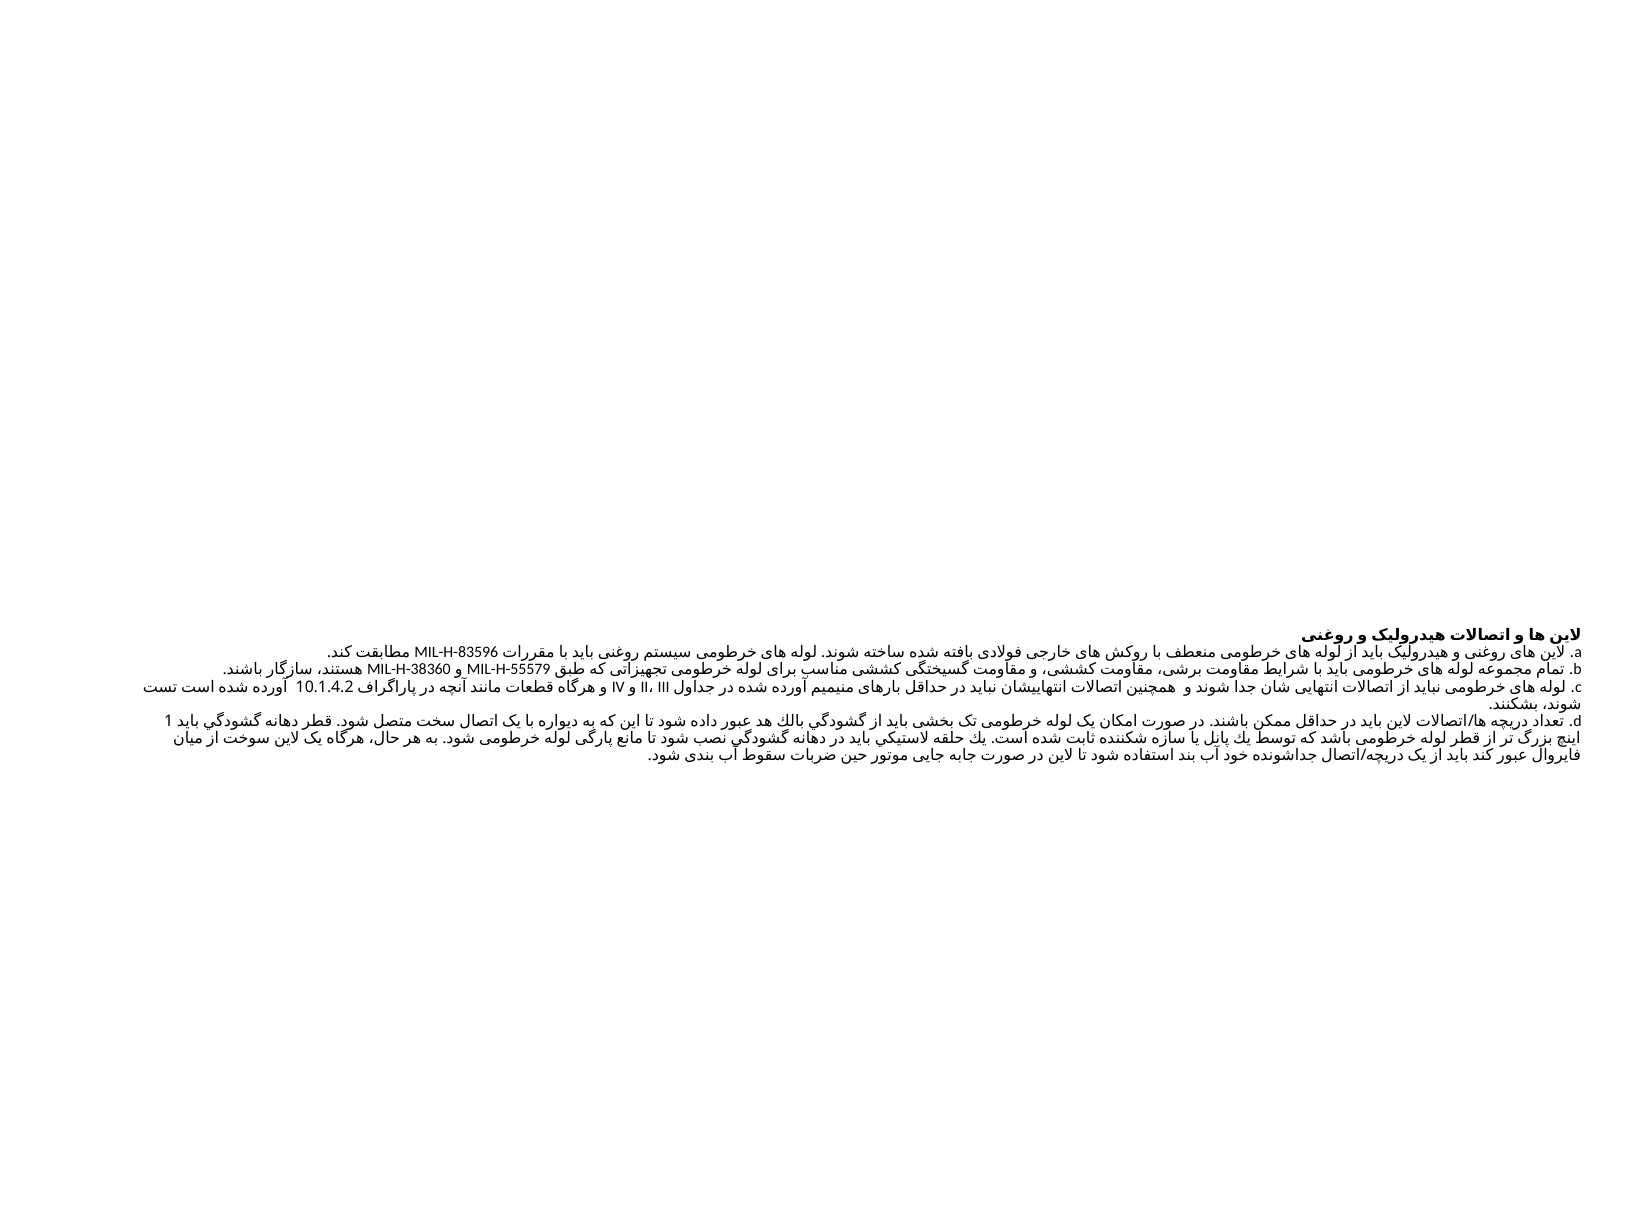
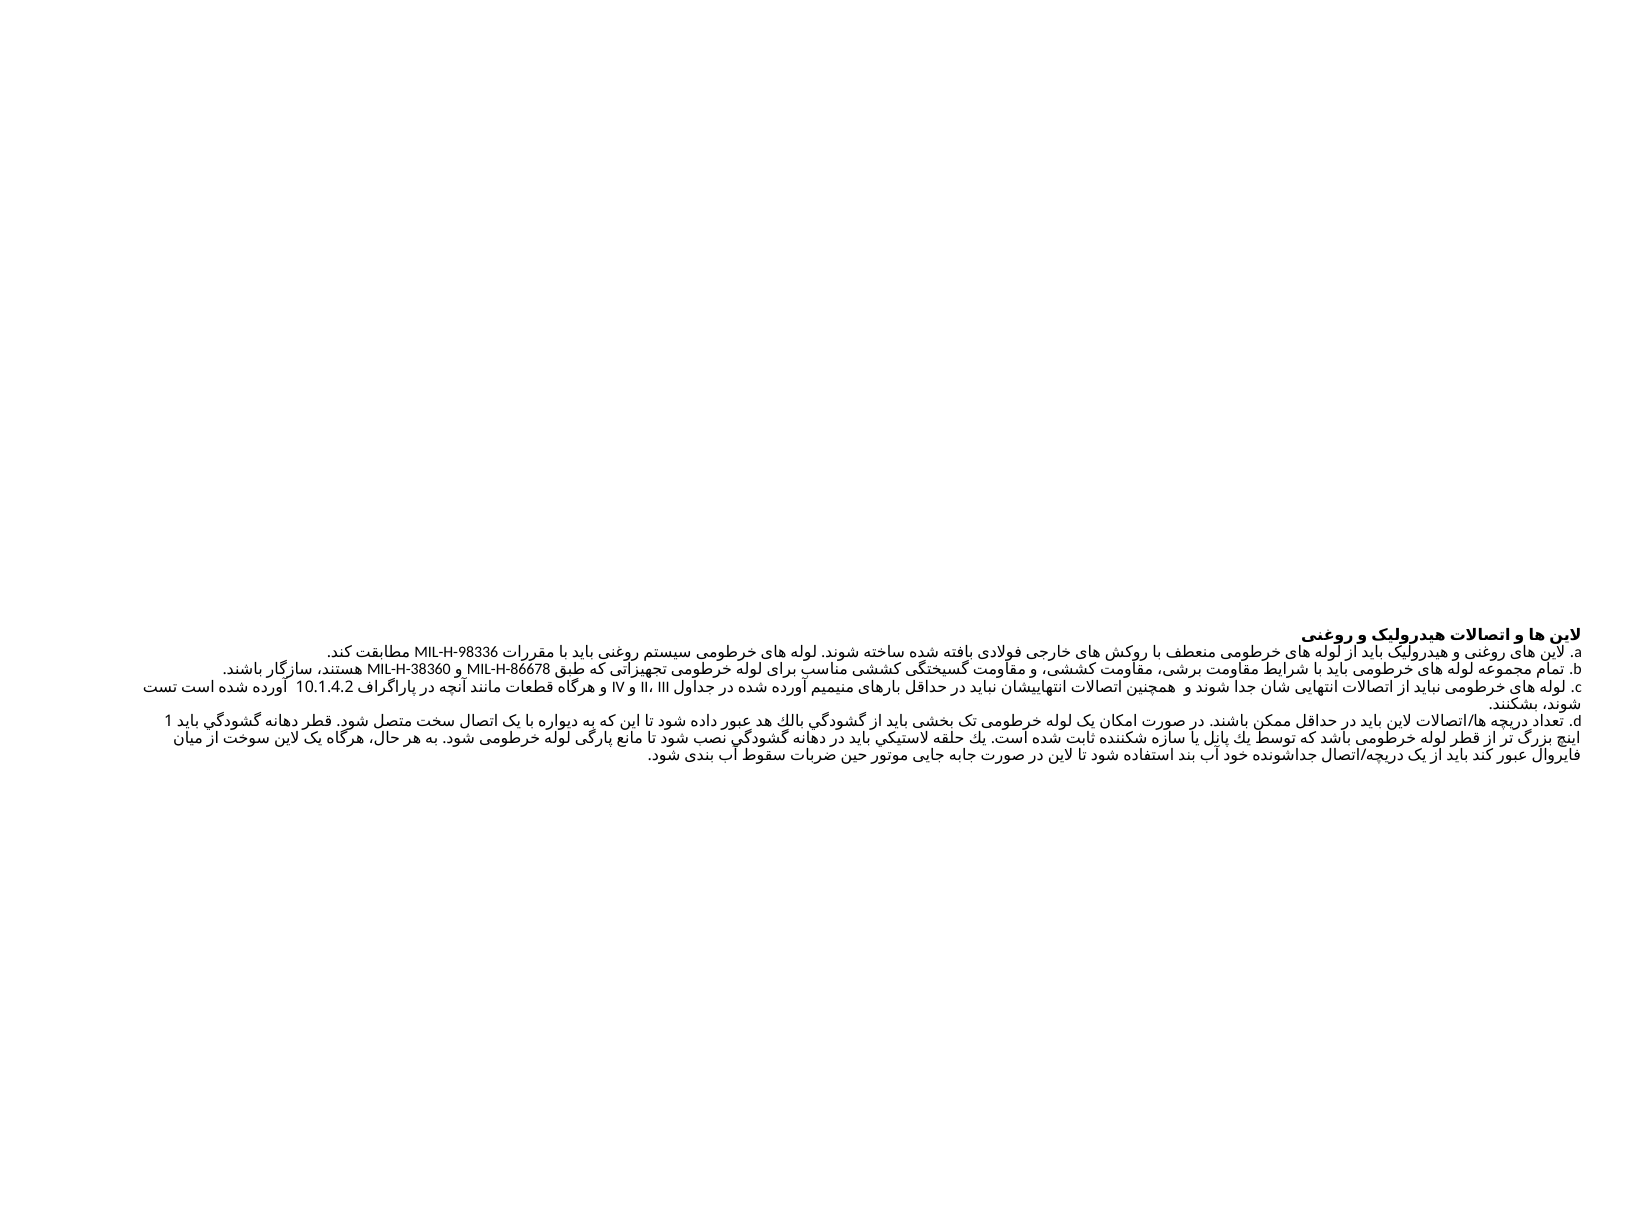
MIL-H-83596: MIL-H-83596 -> MIL-H-98336
MIL-H-55579: MIL-H-55579 -> MIL-H-86678
